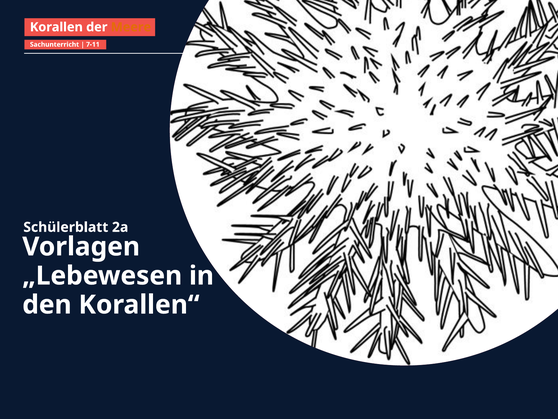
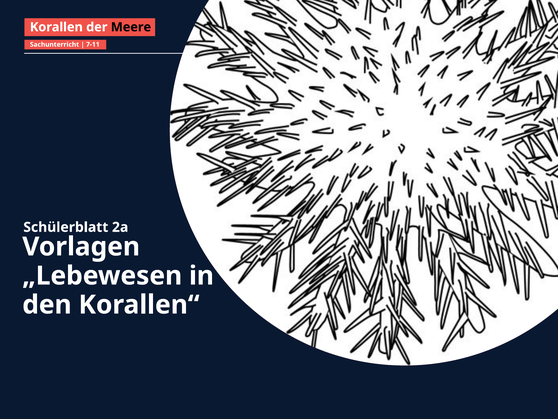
Meere colour: orange -> black
